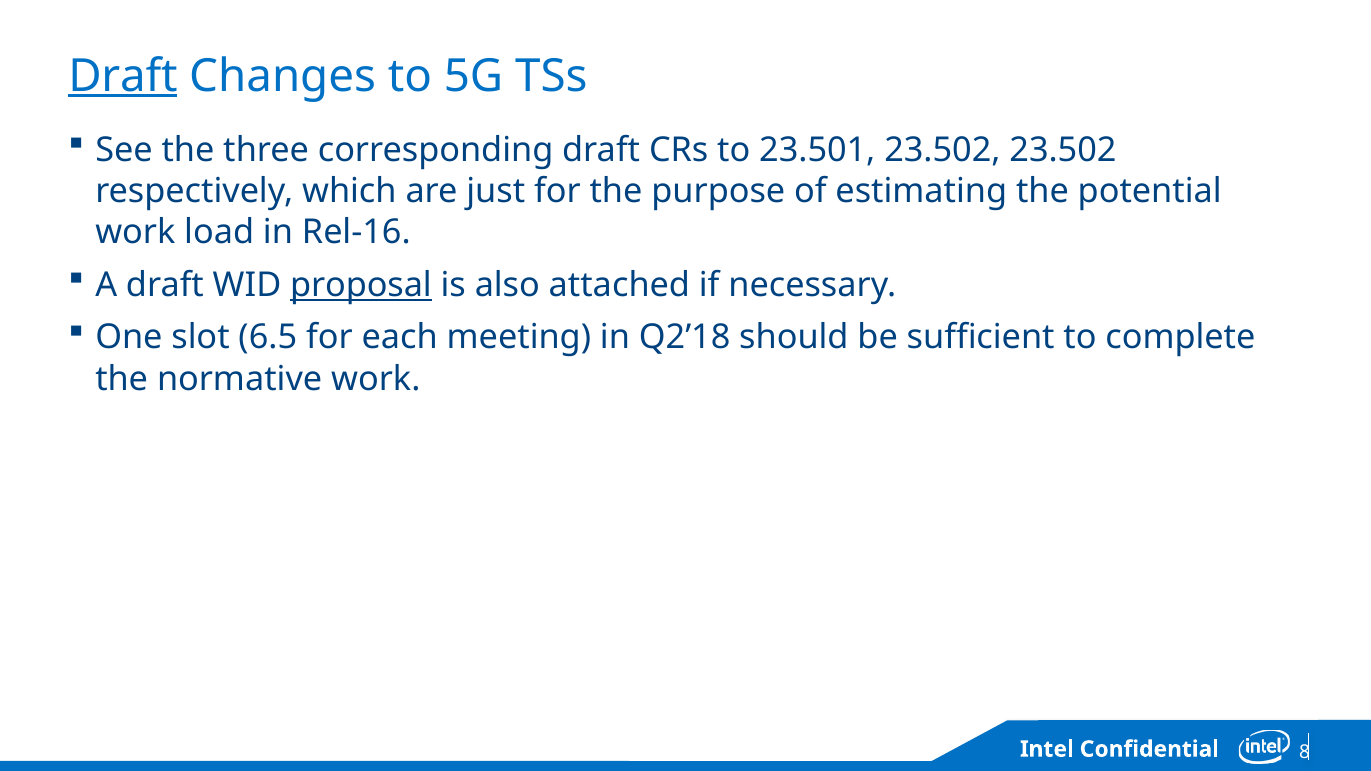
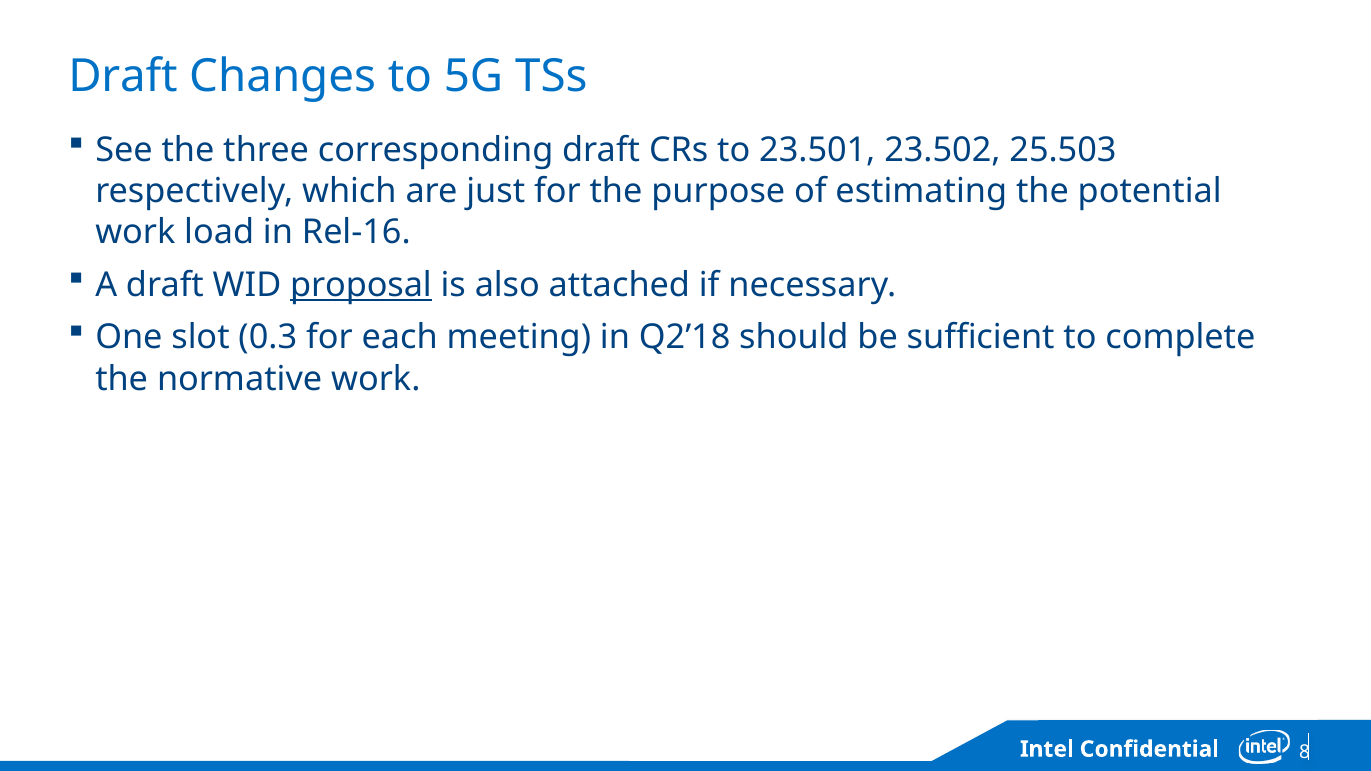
Draft at (123, 76) underline: present -> none
23.502 23.502: 23.502 -> 25.503
6.5: 6.5 -> 0.3
